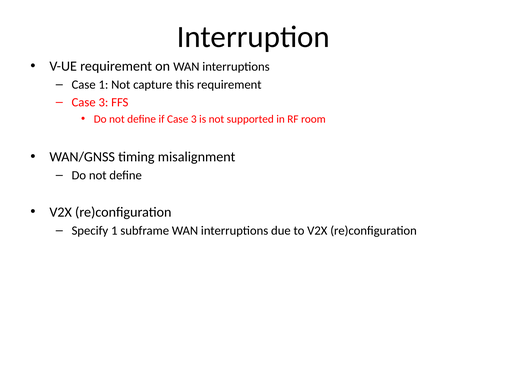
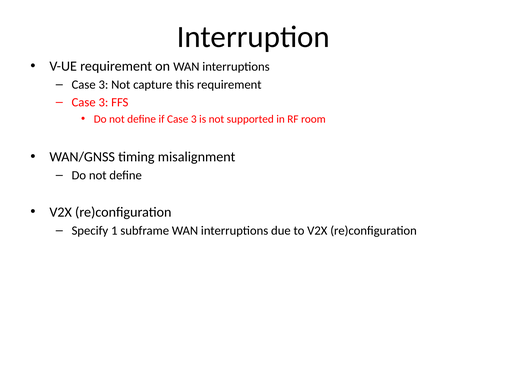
1 at (103, 85): 1 -> 3
